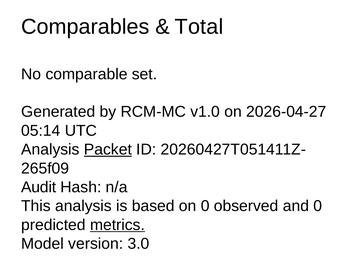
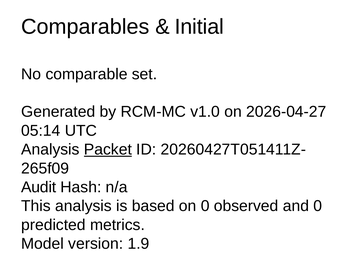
Total: Total -> Initial
metrics underline: present -> none
3.0: 3.0 -> 1.9
